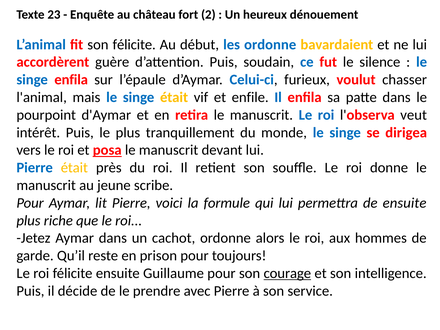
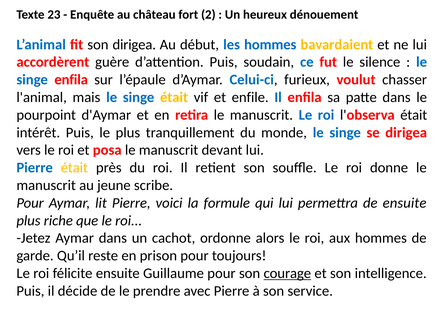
son félicite: félicite -> dirigea
les ordonne: ordonne -> hommes
l'observa veut: veut -> était
posa underline: present -> none
